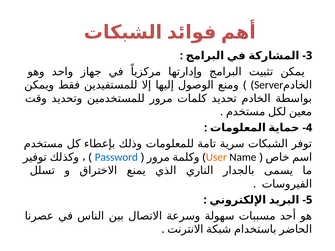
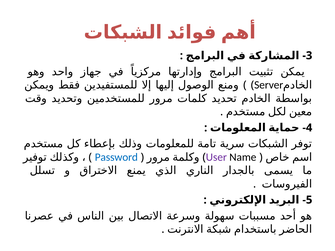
User colour: orange -> purple
